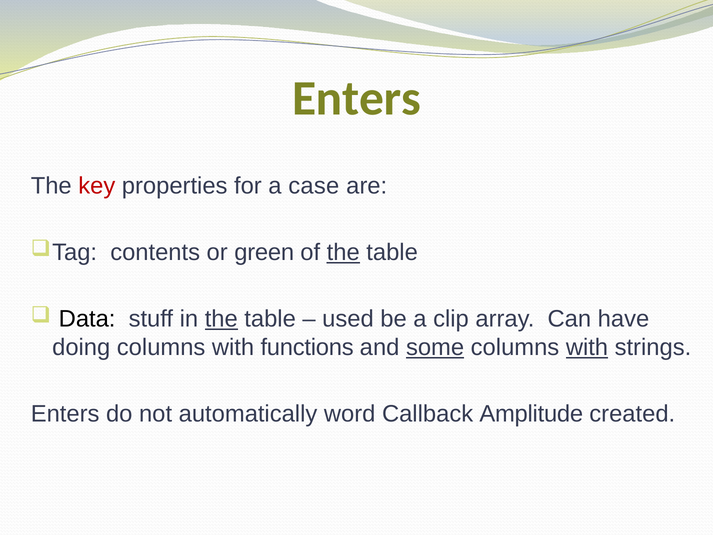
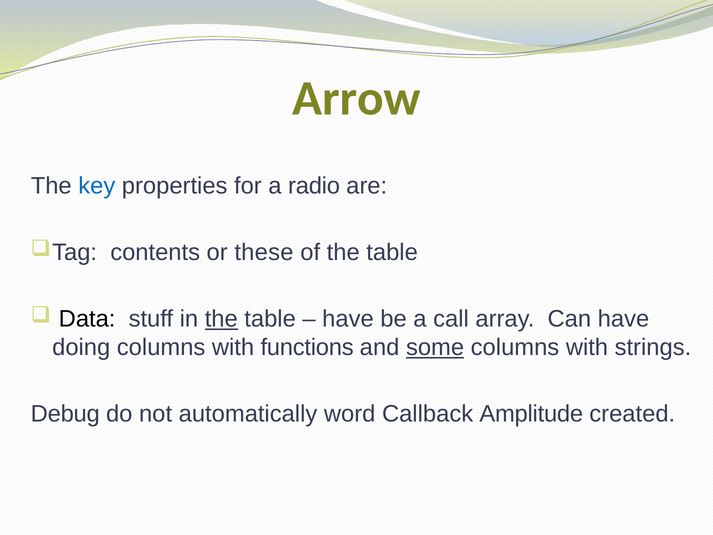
Enters at (356, 98): Enters -> Arrow
key colour: red -> blue
case: case -> radio
green: green -> these
the at (343, 252) underline: present -> none
used at (348, 319): used -> have
clip: clip -> call
with at (587, 347) underline: present -> none
Enters at (65, 414): Enters -> Debug
